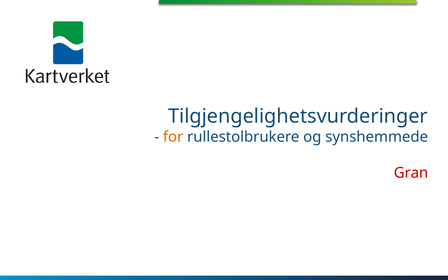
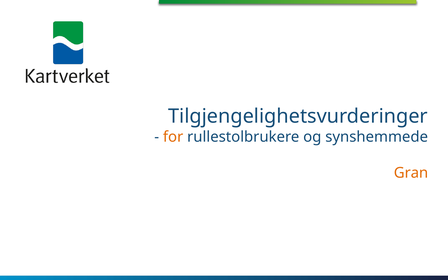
Gran colour: red -> orange
